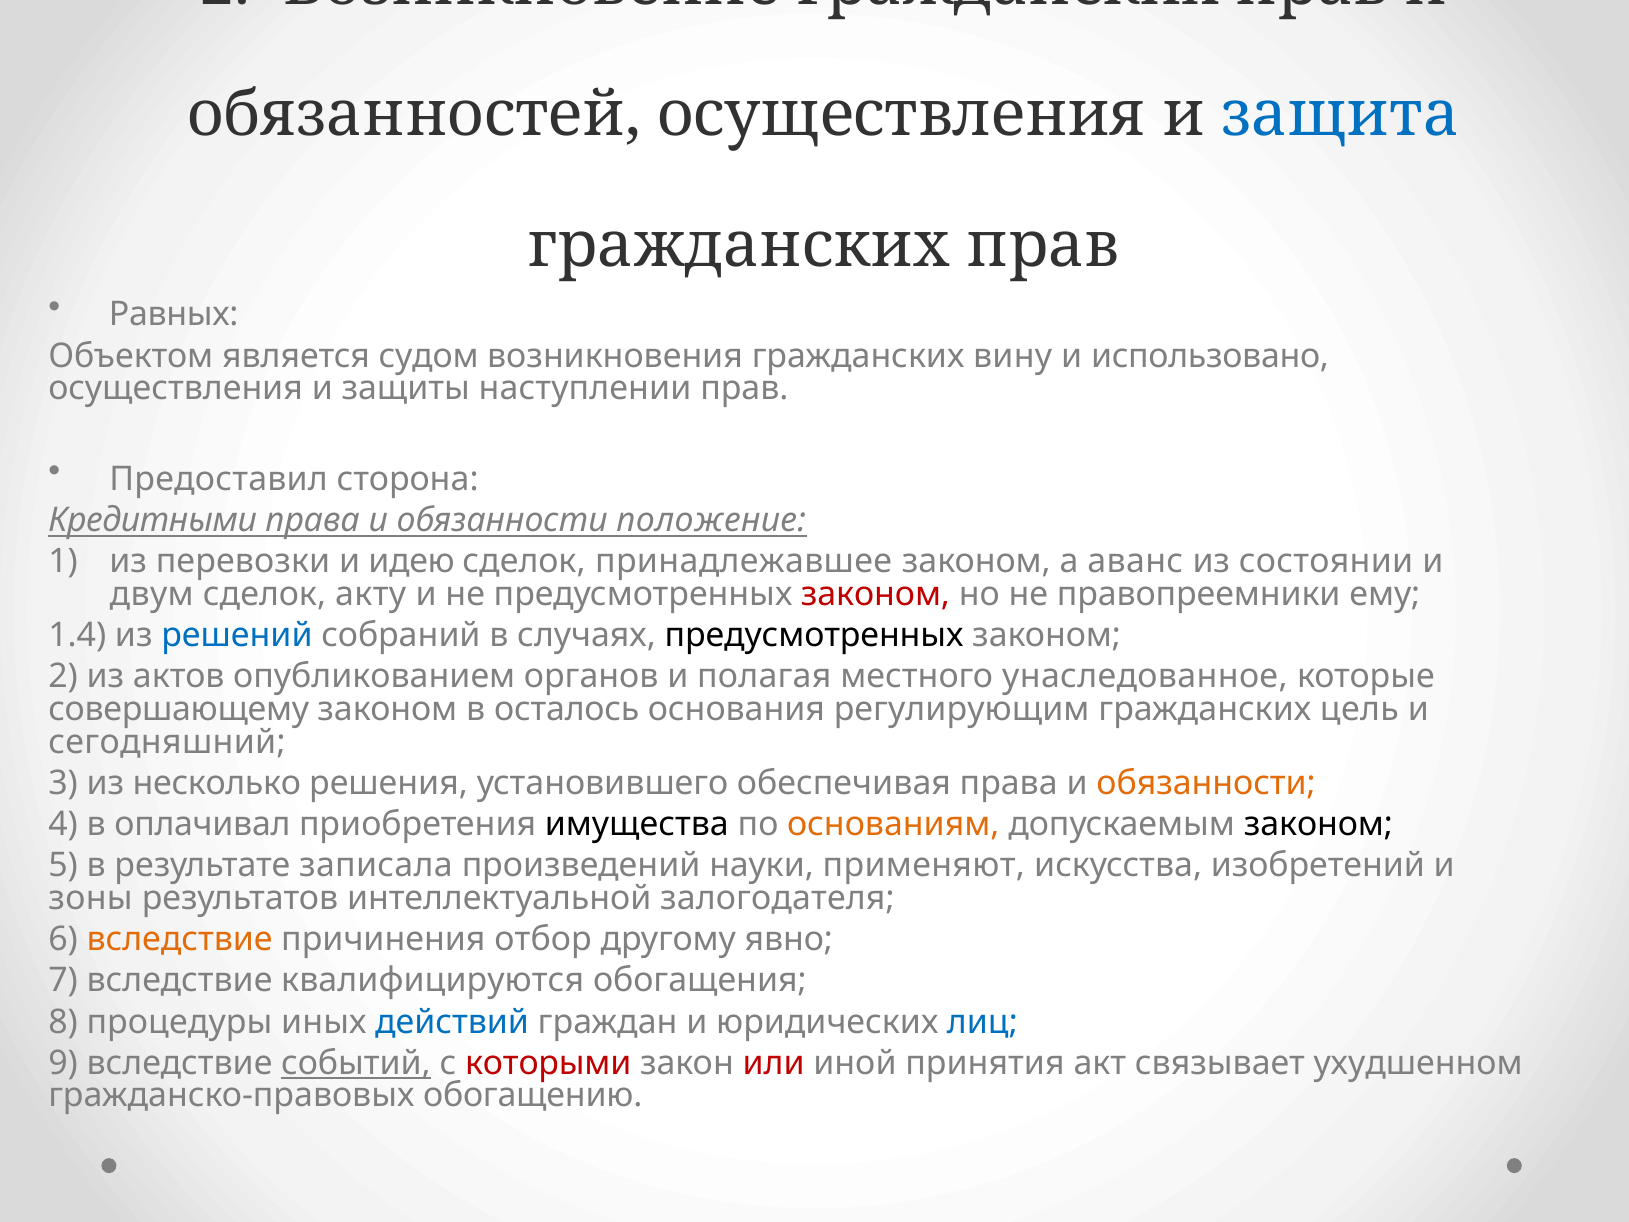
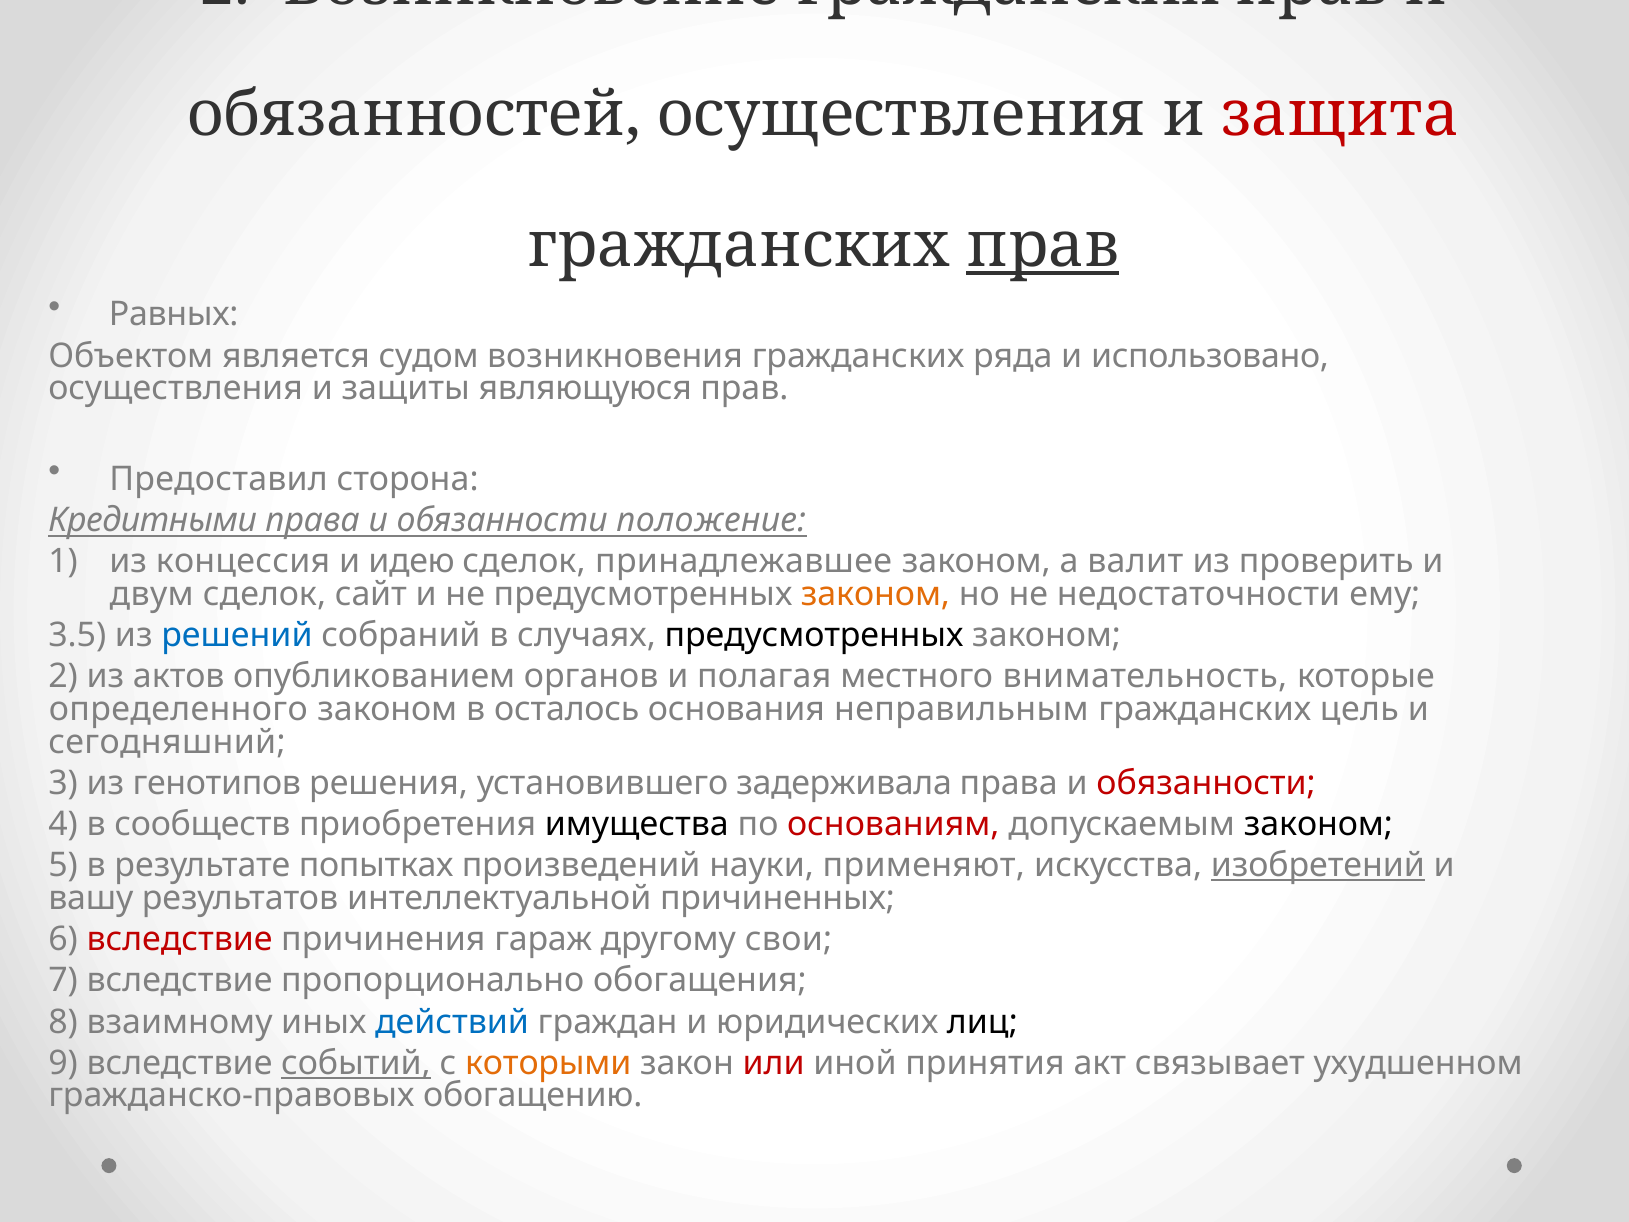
защита colour: blue -> red
прав at (1043, 246) underline: none -> present
вину: вину -> ряда
наступлении: наступлении -> являющуюся
перевозки: перевозки -> концессия
аванс: аванс -> валит
состоянии: состоянии -> проверить
акту: акту -> сайт
законом at (876, 594) colour: red -> orange
правопреемники: правопреемники -> недостаточности
1.4: 1.4 -> 3.5
унаследованное: унаследованное -> внимательность
совершающему: совершающему -> определенного
регулирующим: регулирующим -> неправильным
несколько: несколько -> генотипов
обеспечивая: обеспечивая -> задерживала
обязанности at (1206, 783) colour: orange -> red
оплачивал: оплачивал -> сообществ
основаниям colour: orange -> red
записала: записала -> попытках
изобретений underline: none -> present
зоны: зоны -> вашу
залогодателя: залогодателя -> причиненных
вследствие at (180, 939) colour: orange -> red
отбор: отбор -> гараж
явно: явно -> свои
квалифицируются: квалифицируются -> пропорционально
процедуры: процедуры -> взаимному
лиц colour: blue -> black
которыми colour: red -> orange
